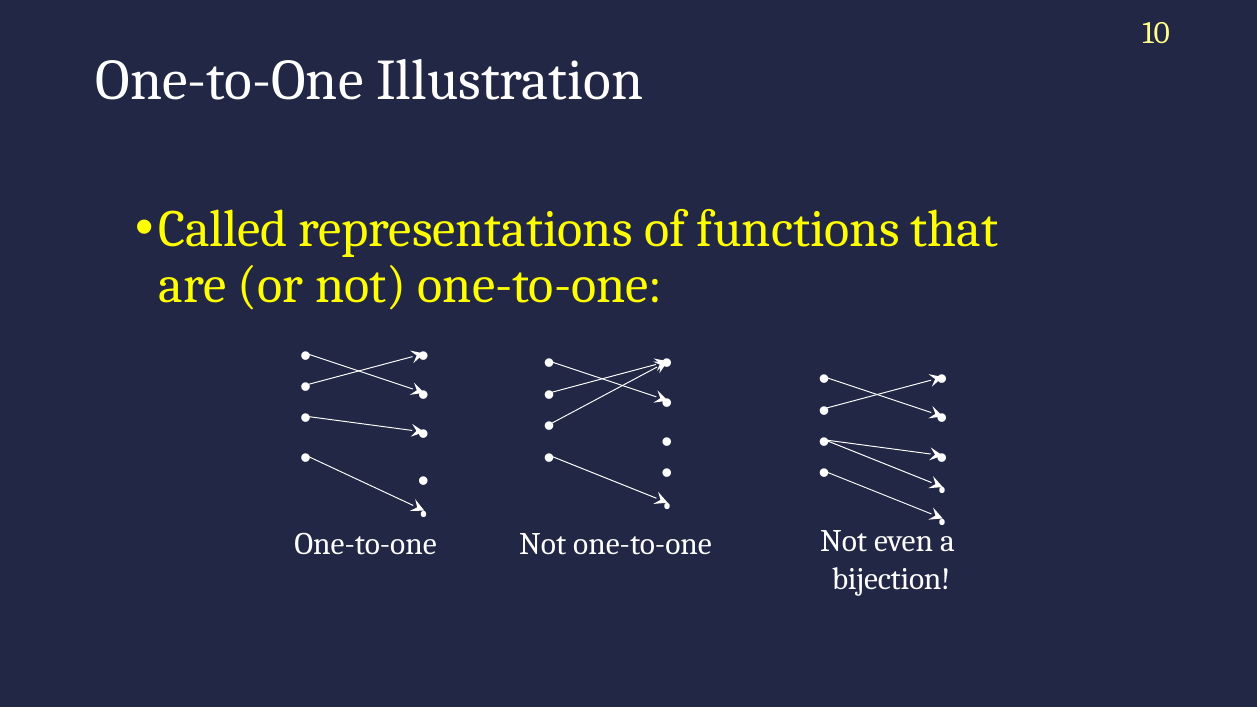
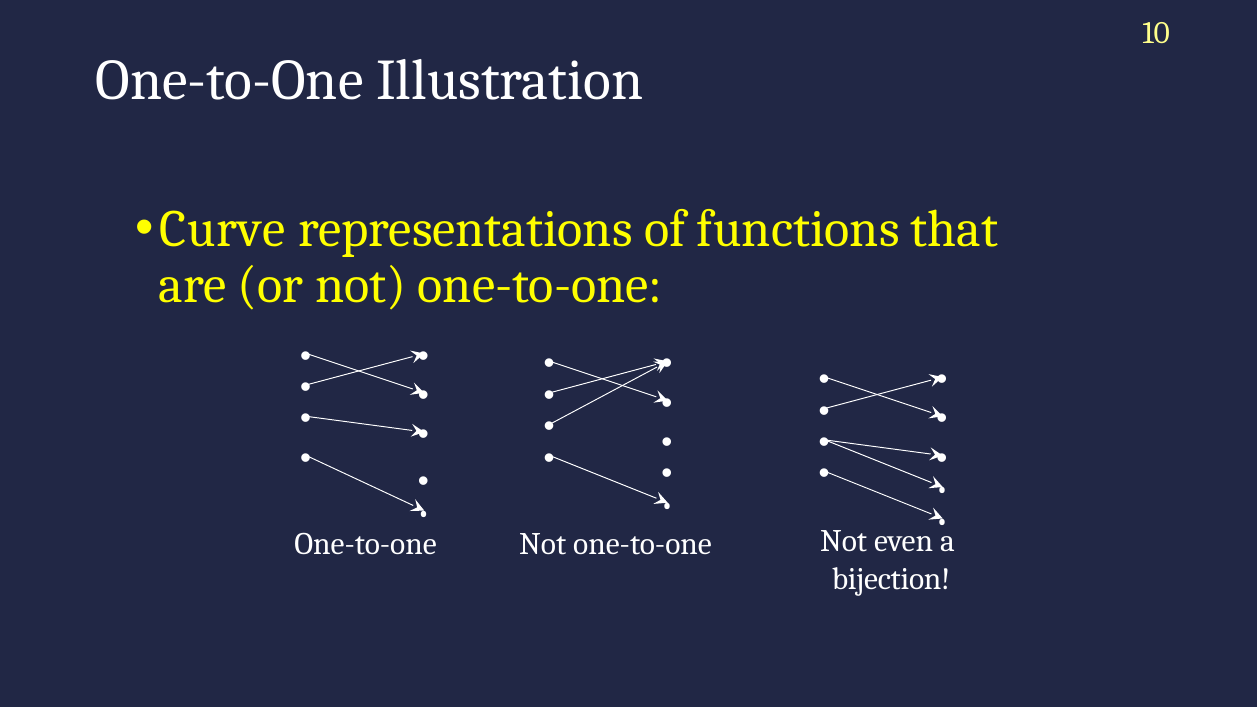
Called: Called -> Curve
